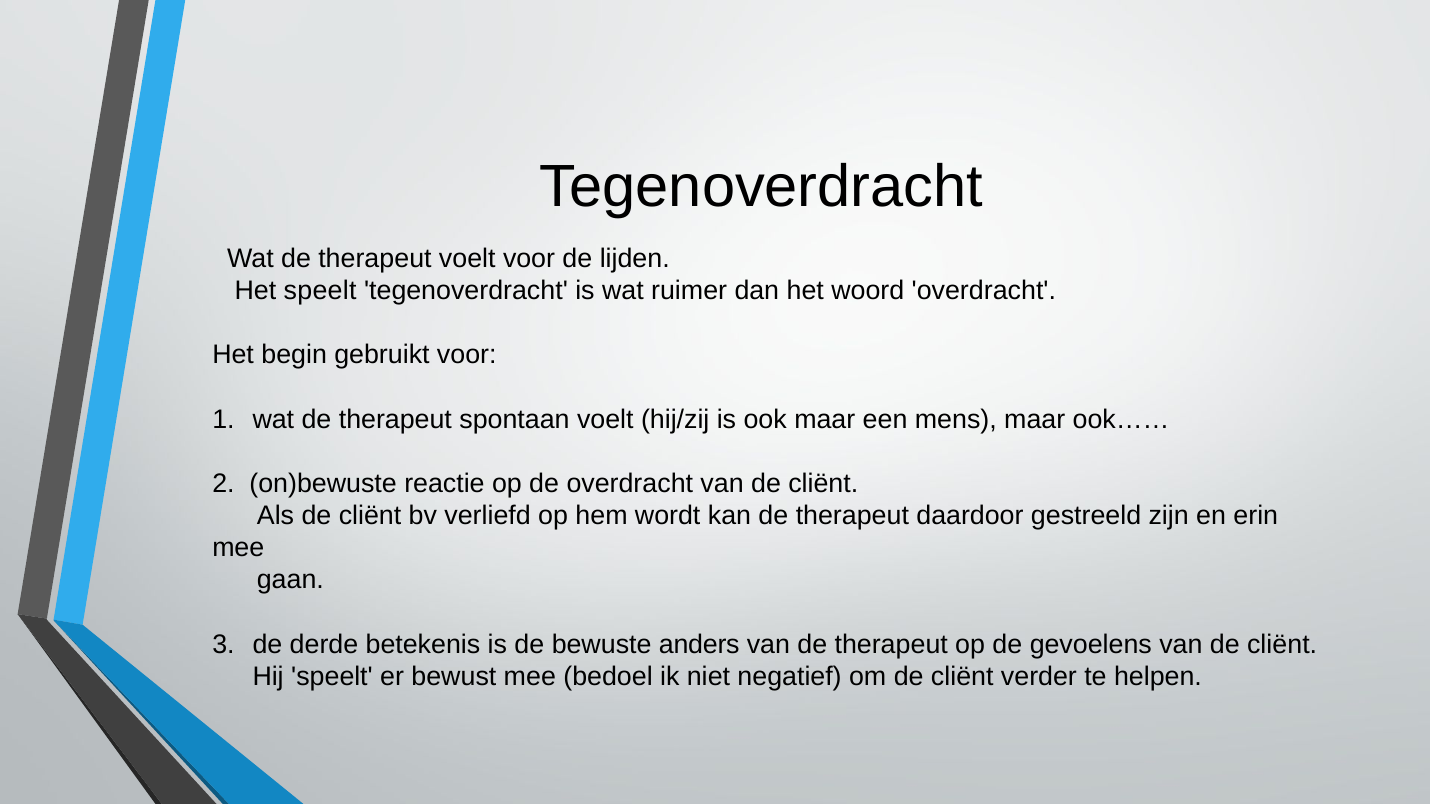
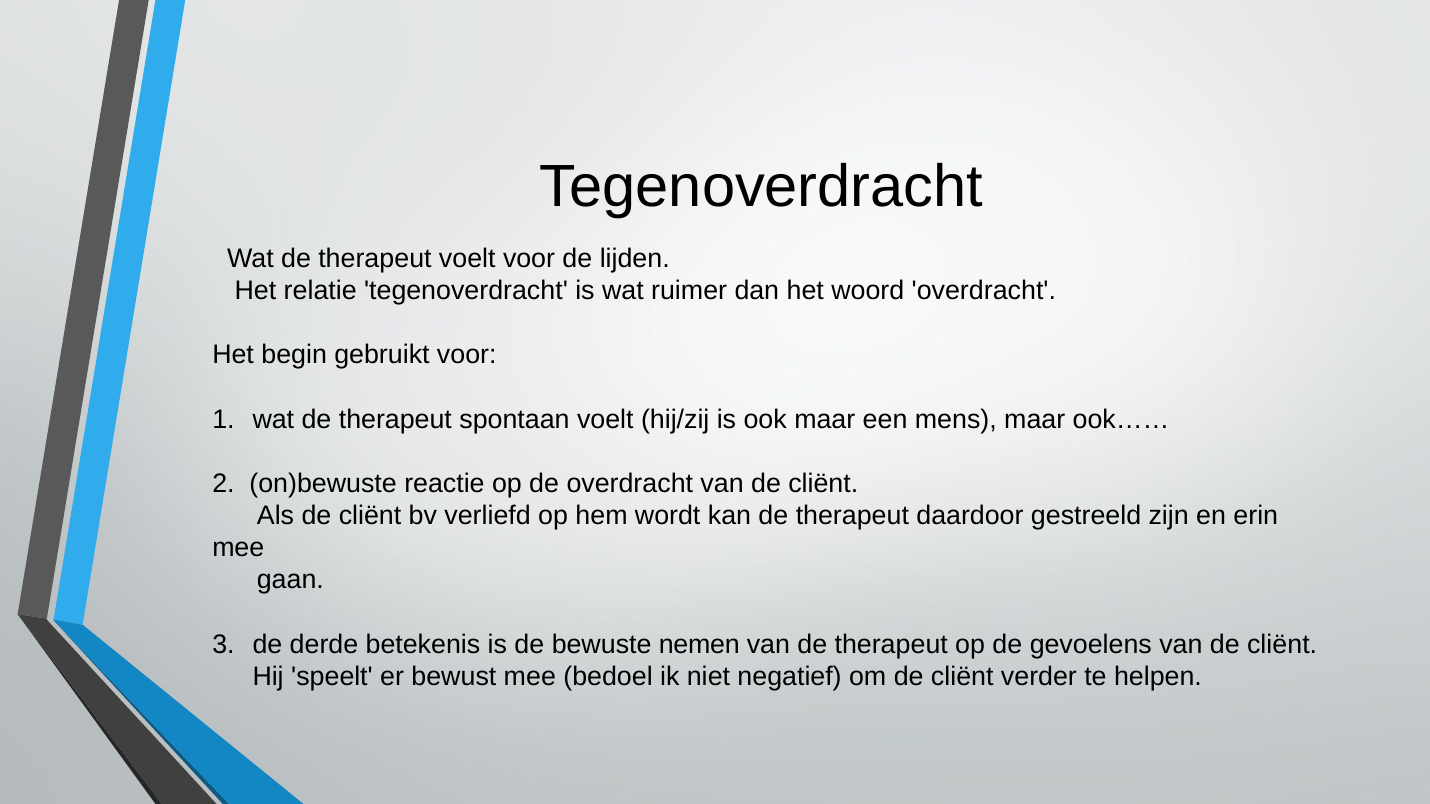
Het speelt: speelt -> relatie
anders: anders -> nemen
